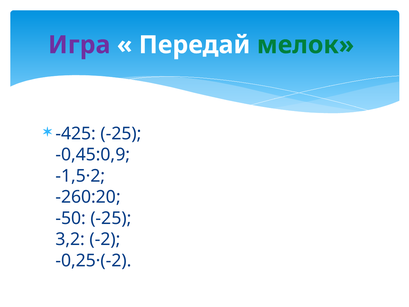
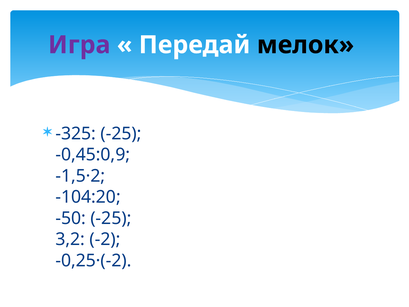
мелок colour: green -> black
-425: -425 -> -325
-260:20: -260:20 -> -104:20
